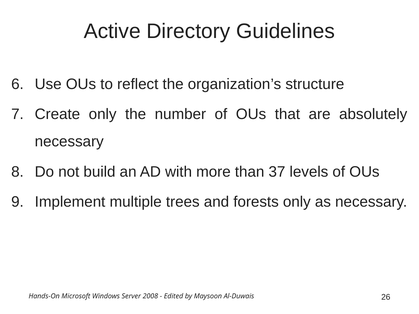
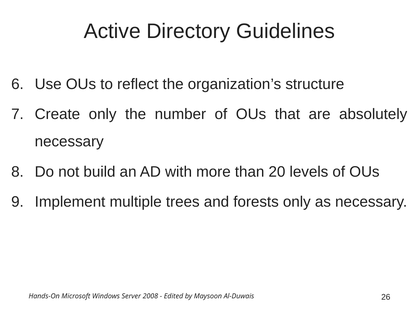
37: 37 -> 20
